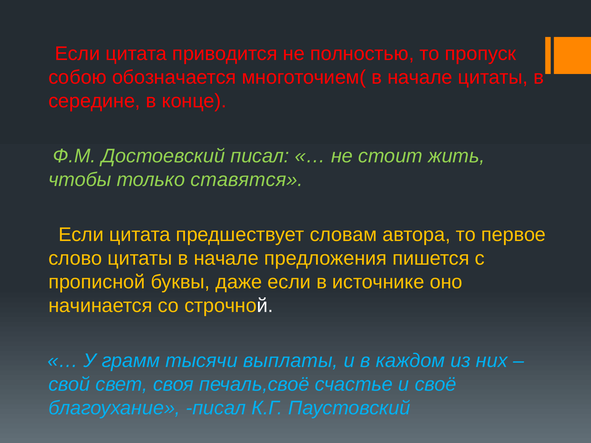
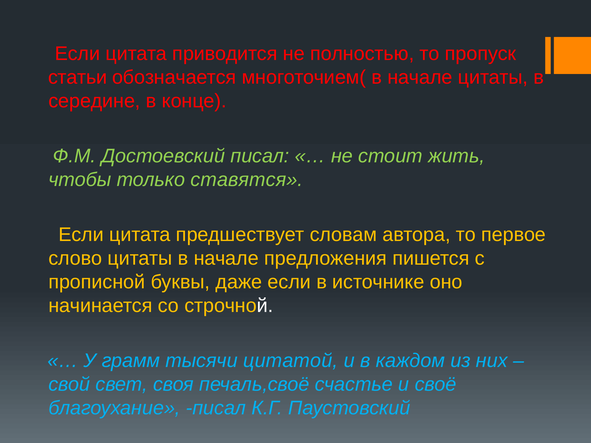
собою: собою -> статьи
выплаты: выплаты -> цитатой
